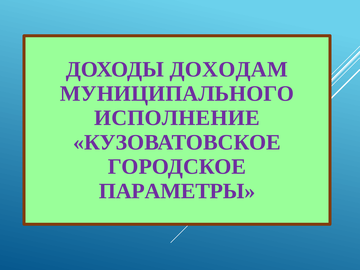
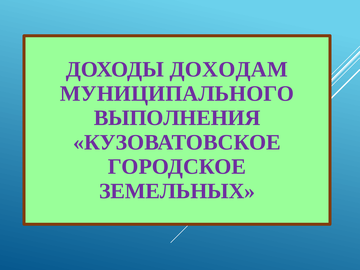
ИСПОЛНЕНИЕ: ИСПОЛНЕНИЕ -> ВЫПОЛНЕНИЯ
ПАРАМЕТРЫ: ПАРАМЕТРЫ -> ЗЕМЕЛЬНЫХ
